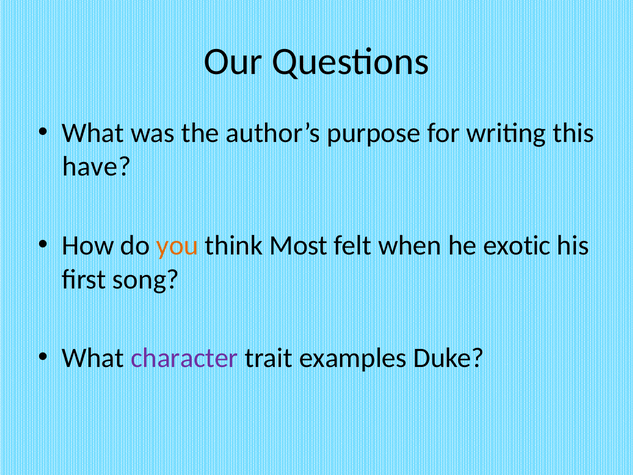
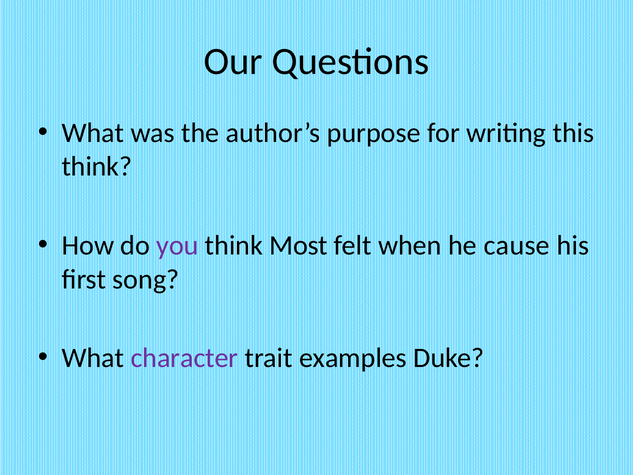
have at (97, 167): have -> think
you colour: orange -> purple
exotic: exotic -> cause
